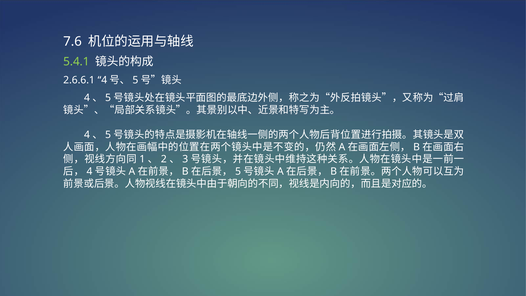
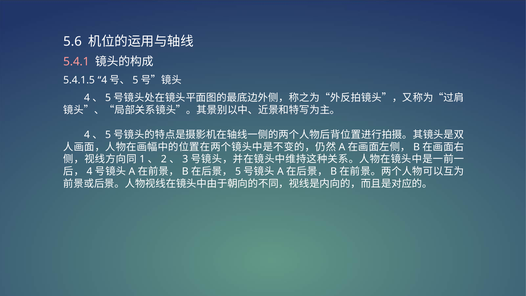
7.6: 7.6 -> 5.6
5.4.1 colour: light green -> pink
2.6.6.1: 2.6.6.1 -> 5.4.1.5
